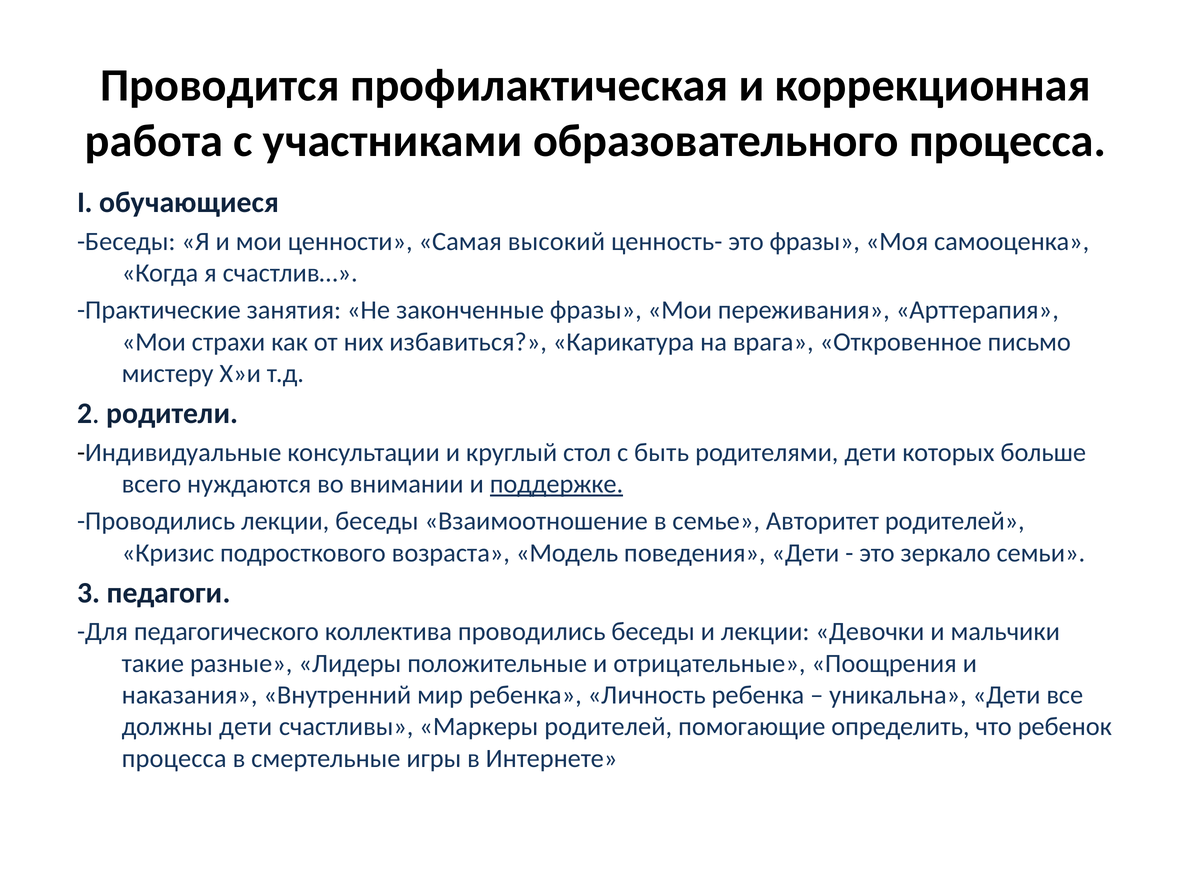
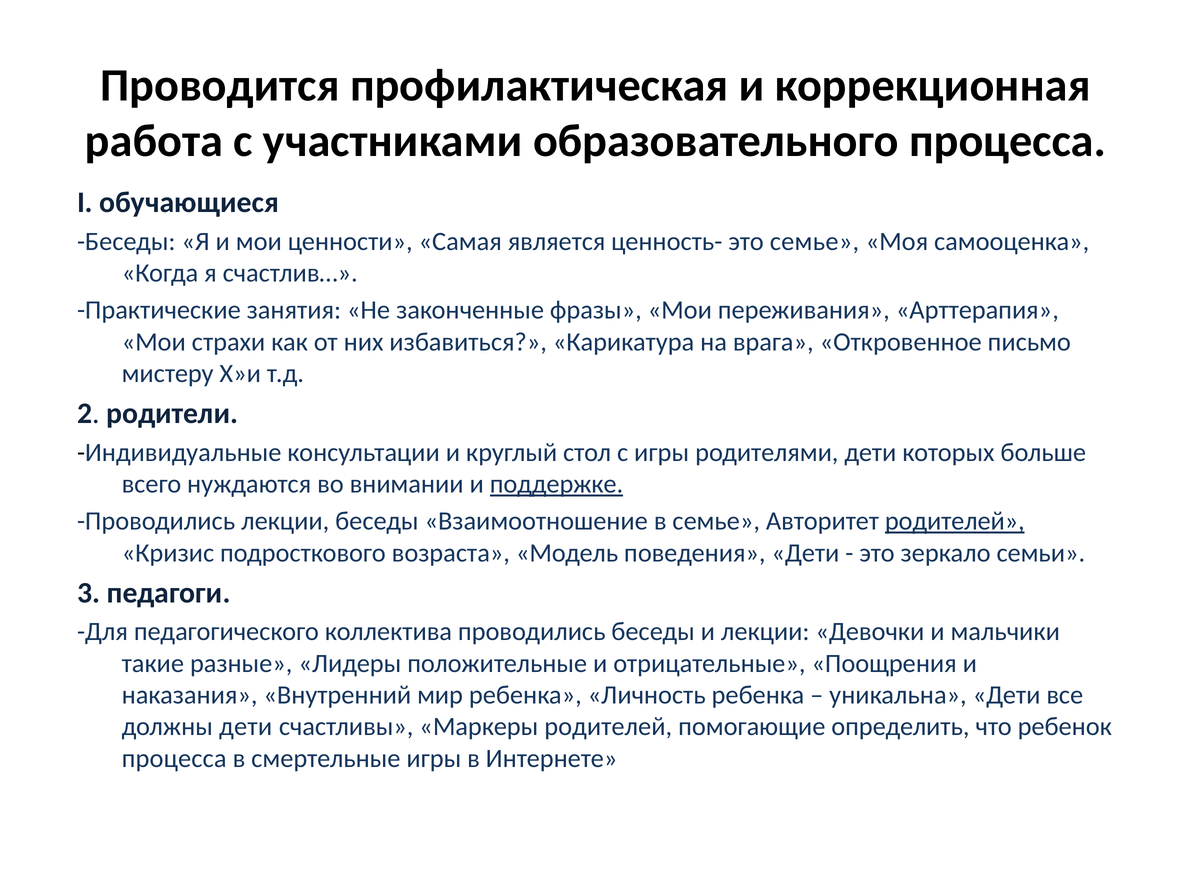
высокий: высокий -> является
это фразы: фразы -> семье
с быть: быть -> игры
родителей at (955, 521) underline: none -> present
